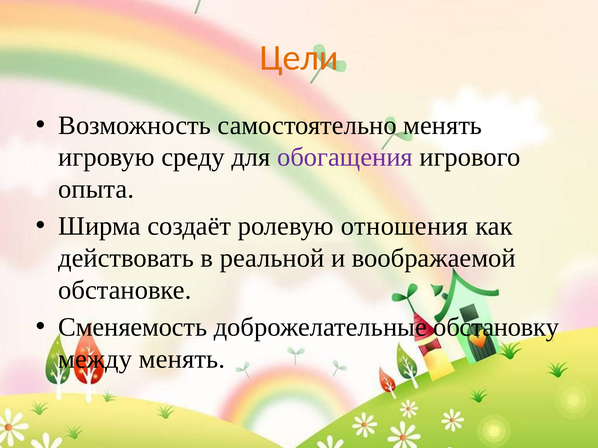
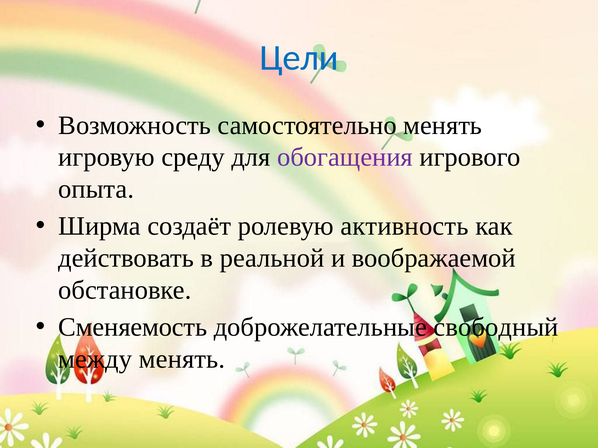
Цели colour: orange -> blue
отношения: отношения -> активность
обстановку: обстановку -> свободный
